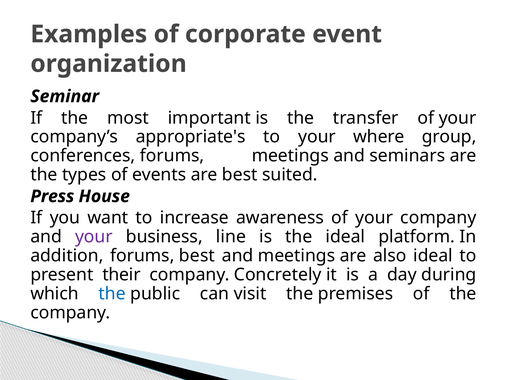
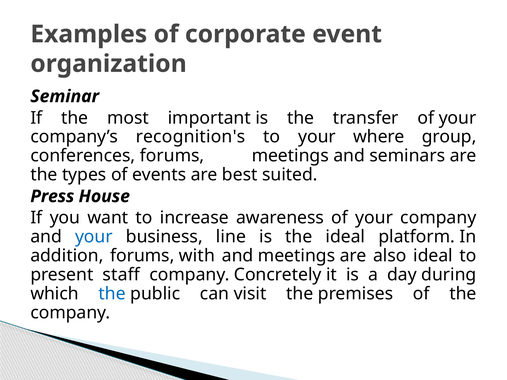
appropriate's: appropriate's -> recognition's
your at (94, 237) colour: purple -> blue
forums best: best -> with
their: their -> staff
